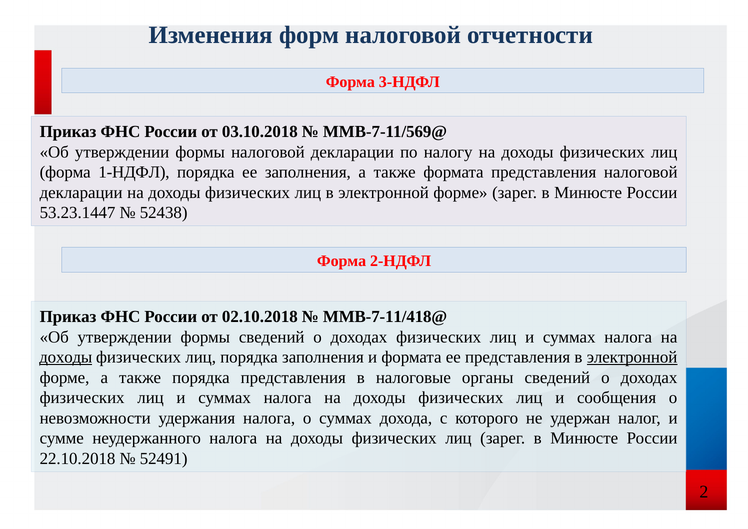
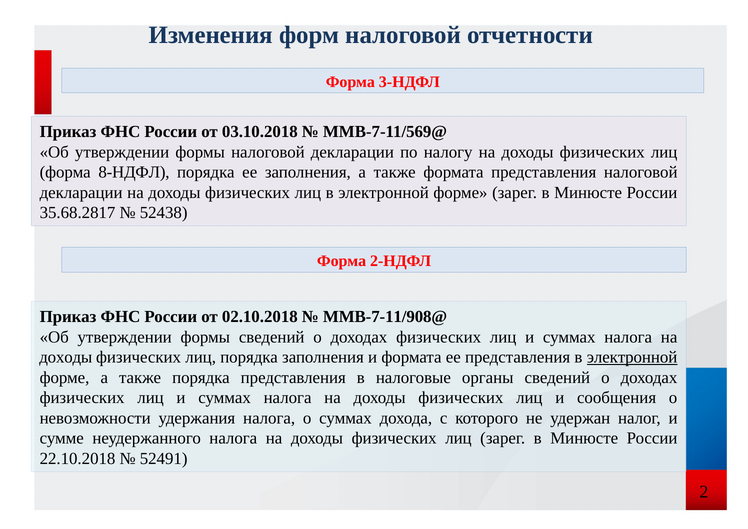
1-НДФЛ: 1-НДФЛ -> 8-НДФЛ
53.23.1447: 53.23.1447 -> 35.68.2817
ММВ-7-11/418@: ММВ-7-11/418@ -> ММВ-7-11/908@
доходы at (66, 357) underline: present -> none
